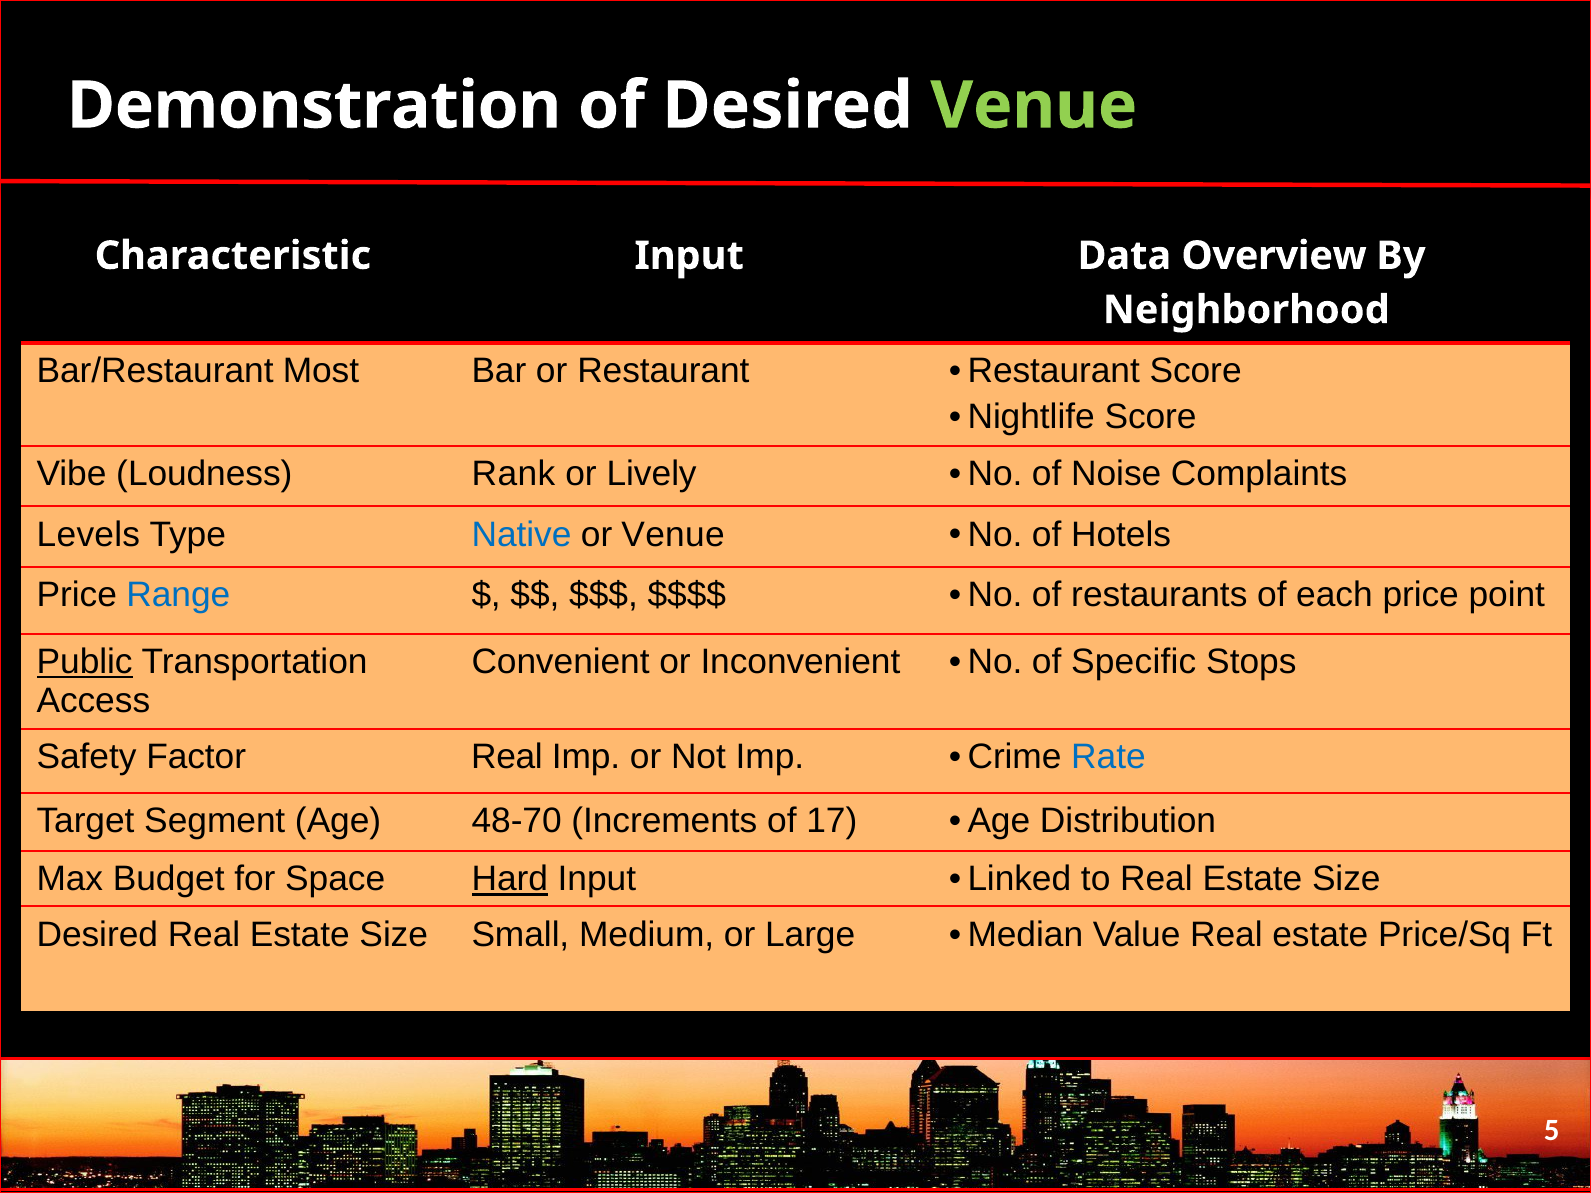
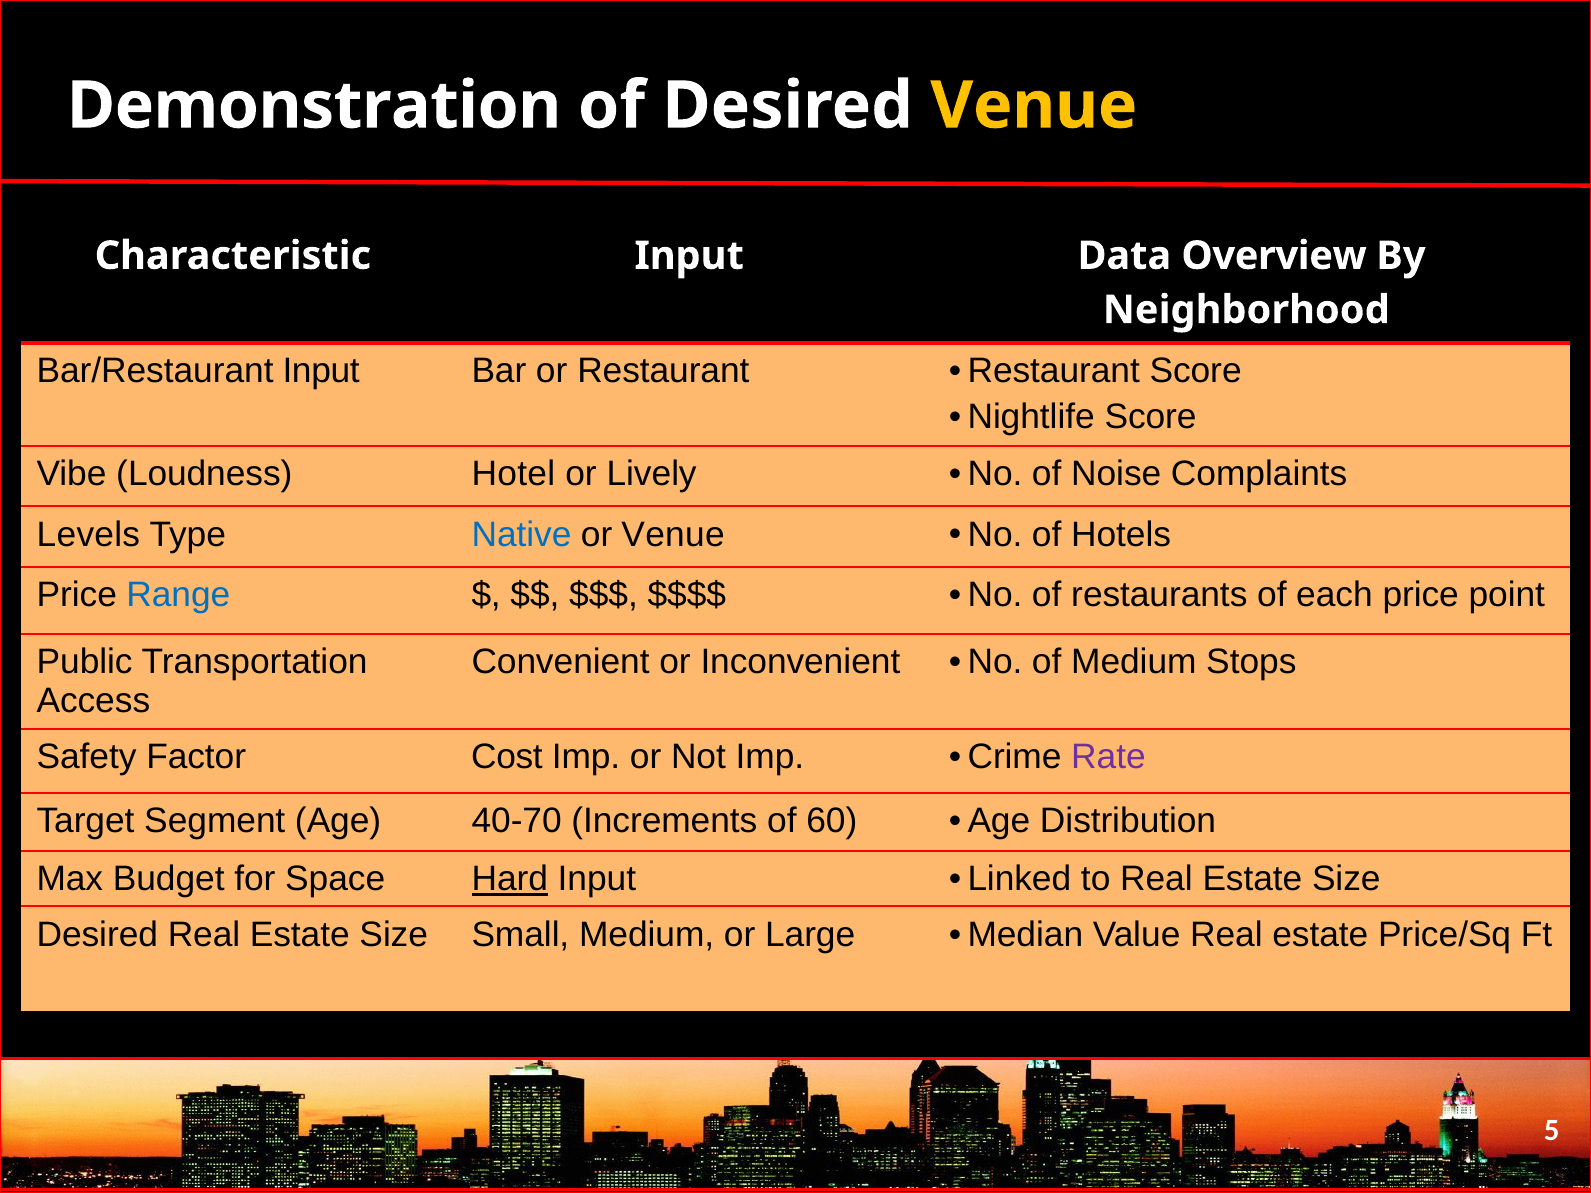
Venue at (1034, 106) colour: light green -> yellow
Bar/Restaurant Most: Most -> Input
Rank: Rank -> Hotel
Public underline: present -> none
of Specific: Specific -> Medium
Factor Real: Real -> Cost
Rate colour: blue -> purple
48-70: 48-70 -> 40-70
17: 17 -> 60
